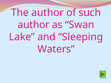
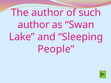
Waters: Waters -> People
